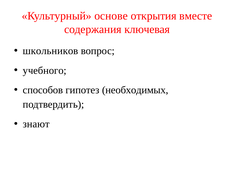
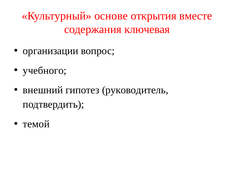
школьников: школьников -> организации
способов: способов -> внешний
необходимых: необходимых -> руководитель
знают: знают -> темой
